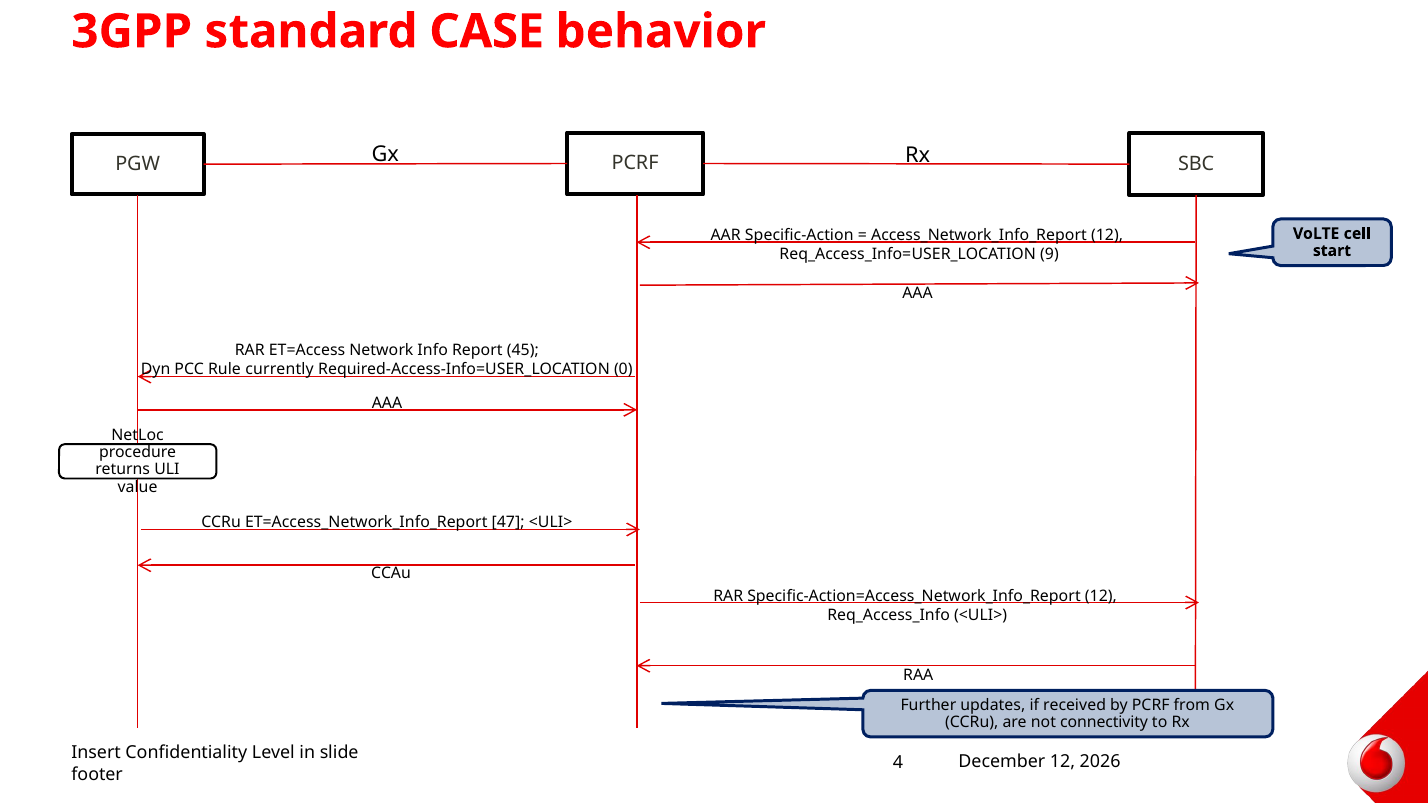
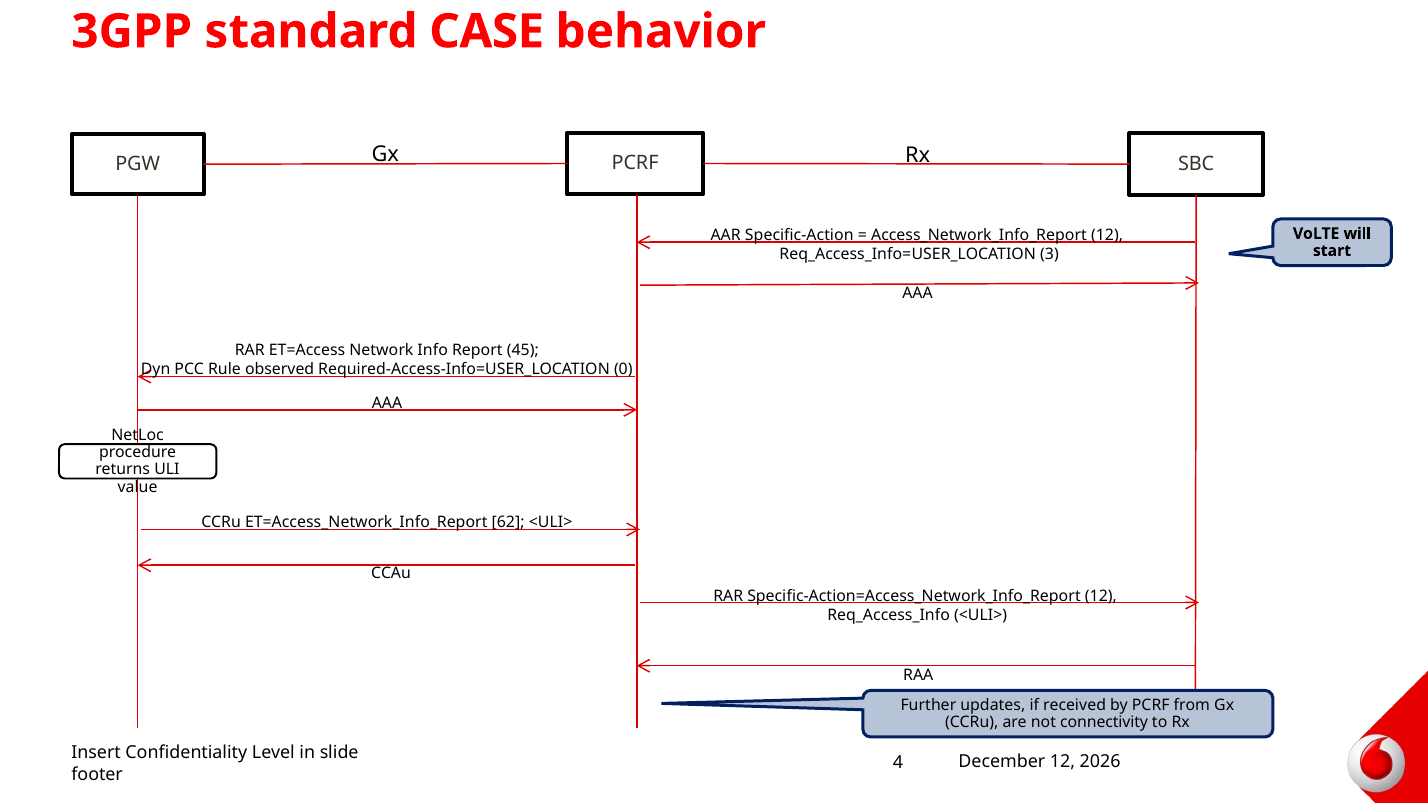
cell: cell -> will
9: 9 -> 3
currently: currently -> observed
47: 47 -> 62
